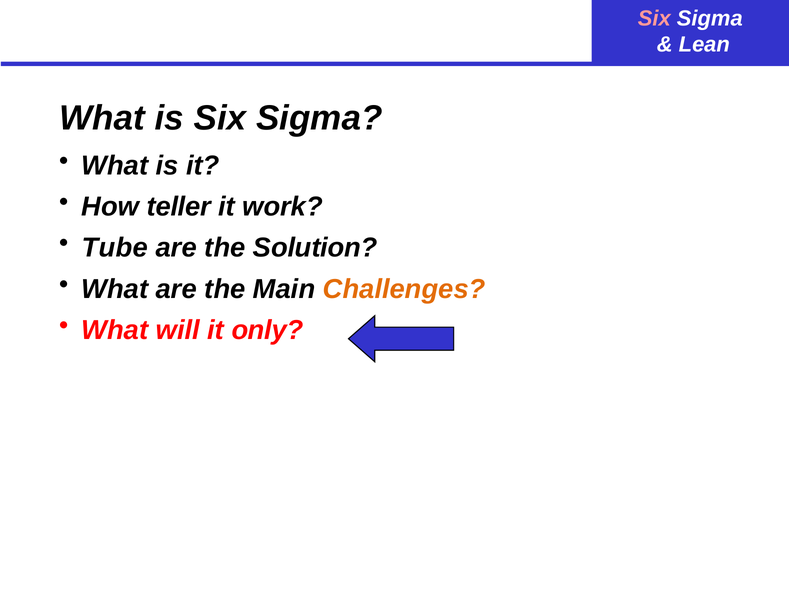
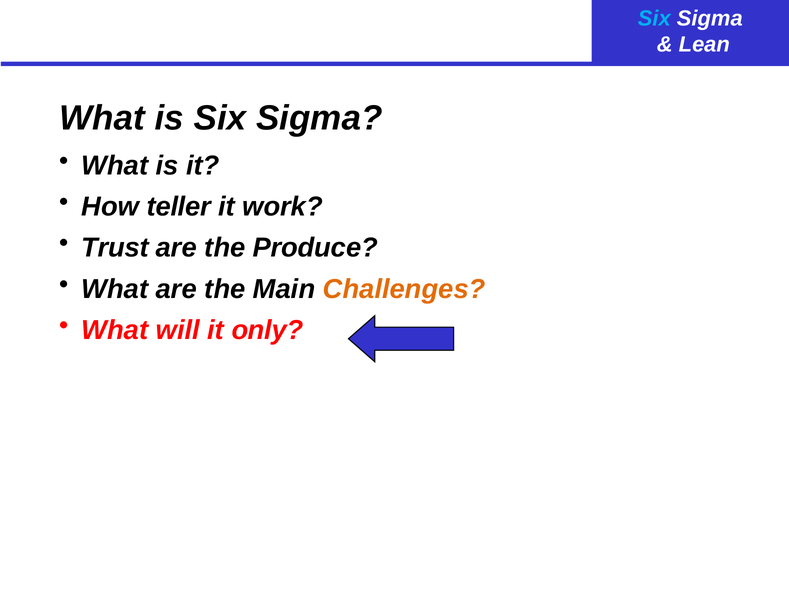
Six at (654, 18) colour: pink -> light blue
Tube: Tube -> Trust
Solution: Solution -> Produce
